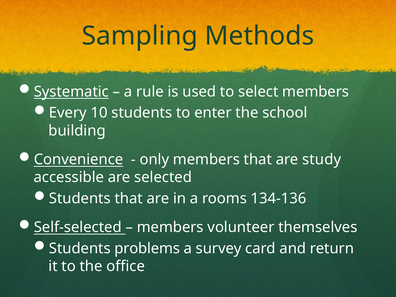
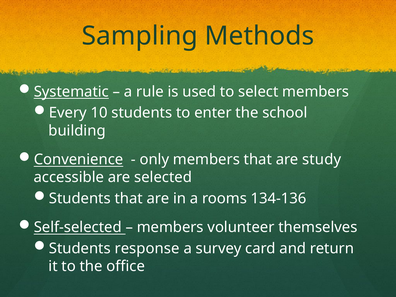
problems: problems -> response
